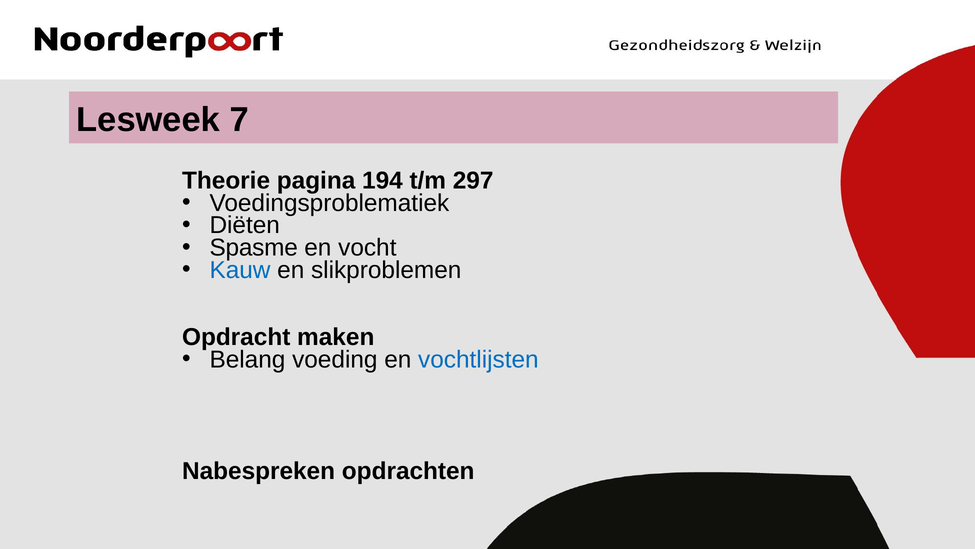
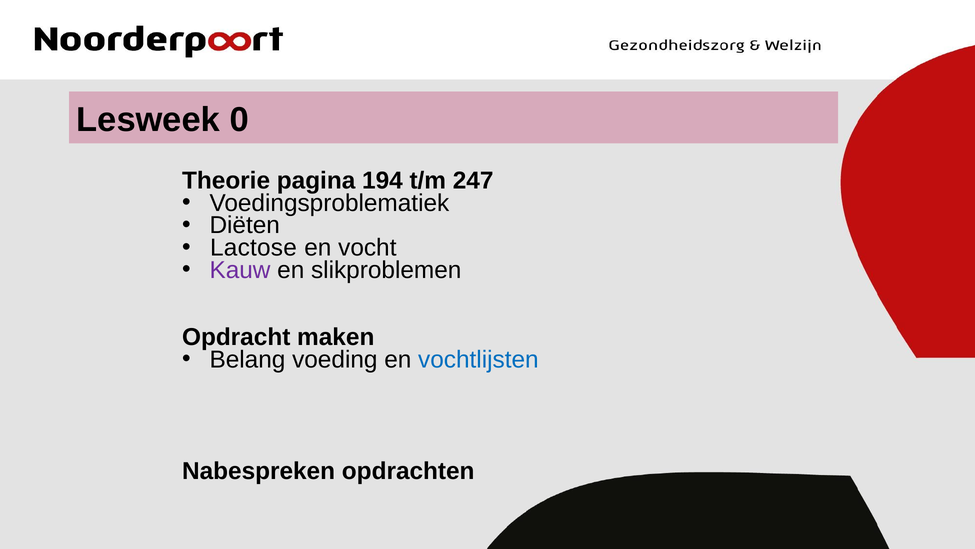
7: 7 -> 0
297: 297 -> 247
Spasme: Spasme -> Lactose
Kauw colour: blue -> purple
